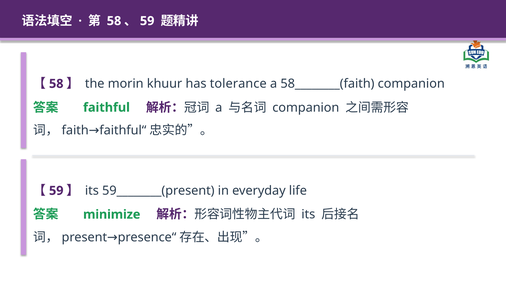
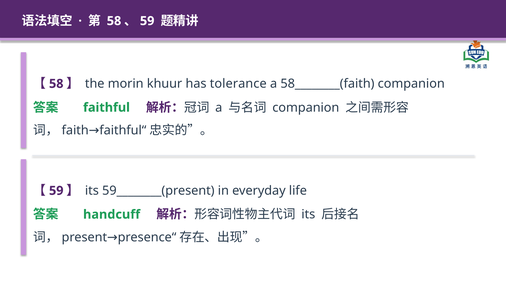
minimize: minimize -> handcuff
